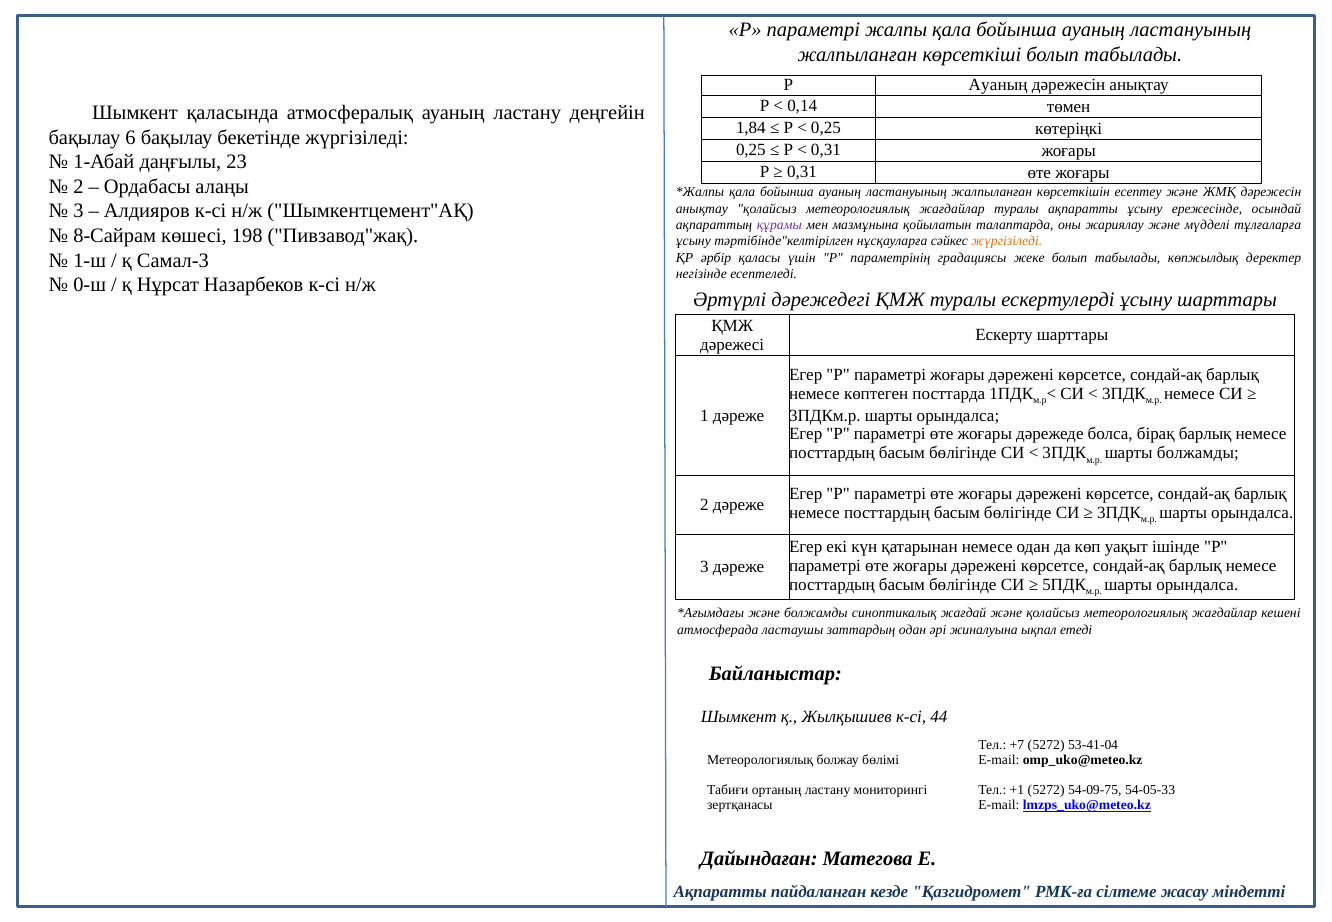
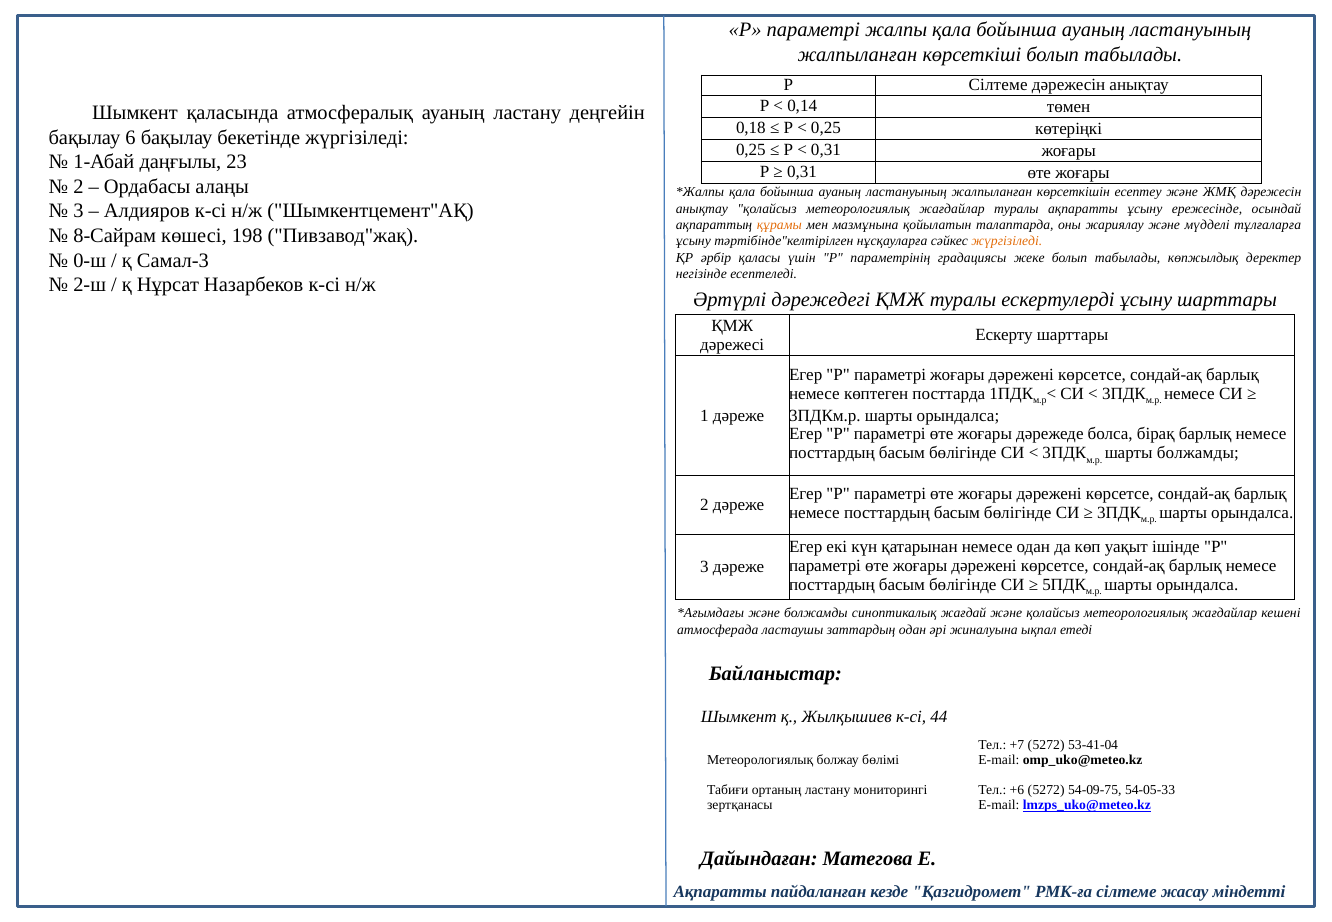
Р Ауаның: Ауаның -> Сілтеме
1,84: 1,84 -> 0,18
құрамы colour: purple -> orange
1-ш: 1-ш -> 0-ш
0-ш: 0-ш -> 2-ш
+1: +1 -> +6
